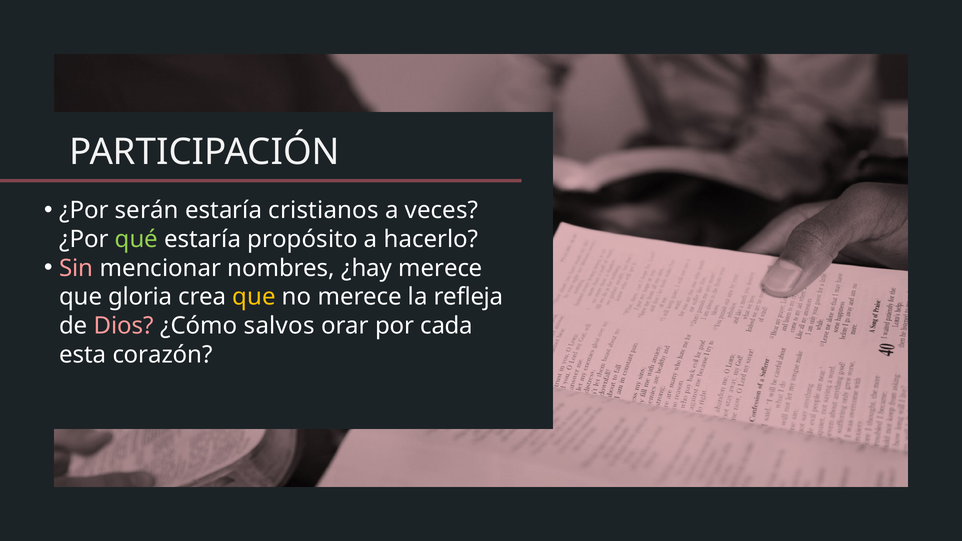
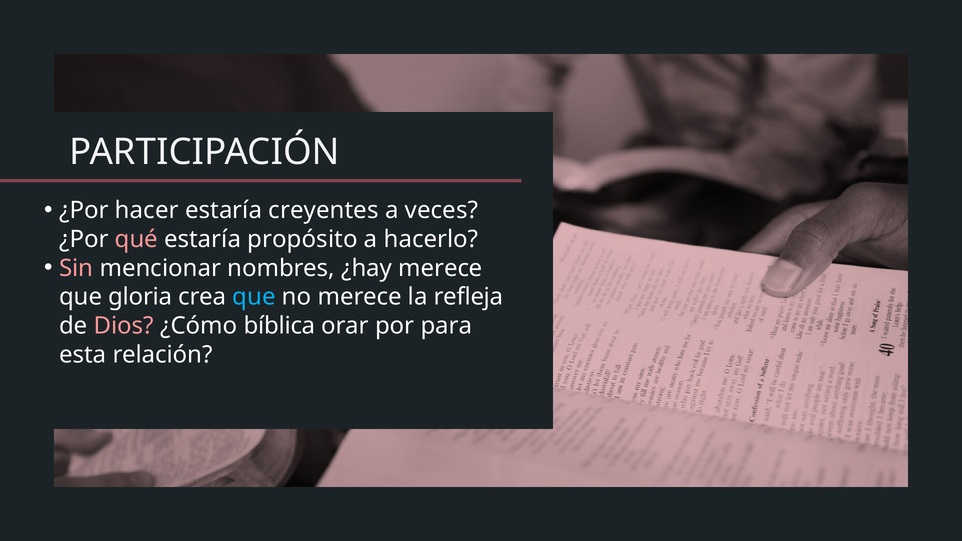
serán: serán -> hacer
cristianos: cristianos -> creyentes
qué colour: light green -> pink
que at (254, 297) colour: yellow -> light blue
salvos: salvos -> bíblica
cada: cada -> para
corazón: corazón -> relación
